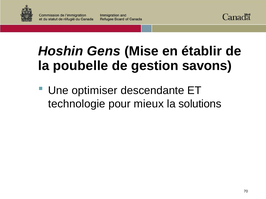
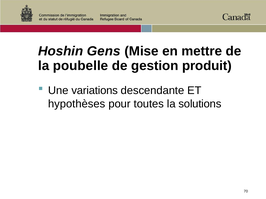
établir: établir -> mettre
savons: savons -> produit
optimiser: optimiser -> variations
technologie: technologie -> hypothèses
mieux: mieux -> toutes
